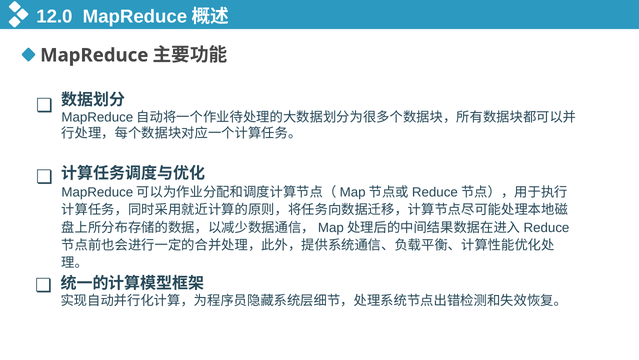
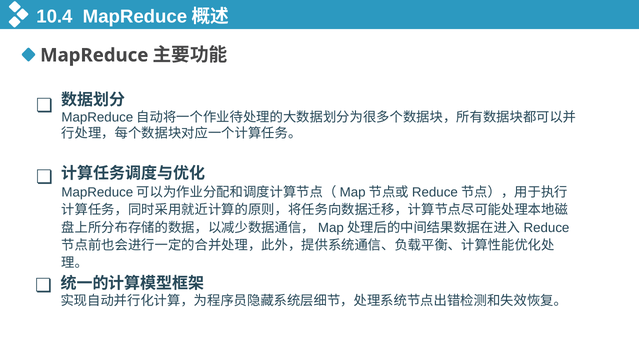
12.0: 12.0 -> 10.4
